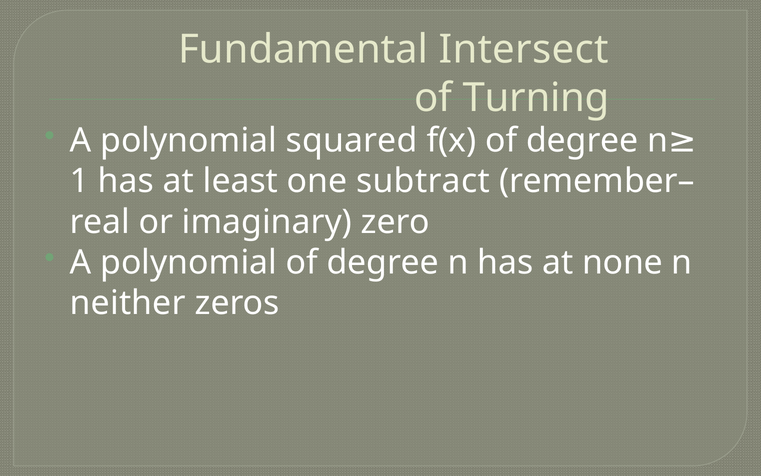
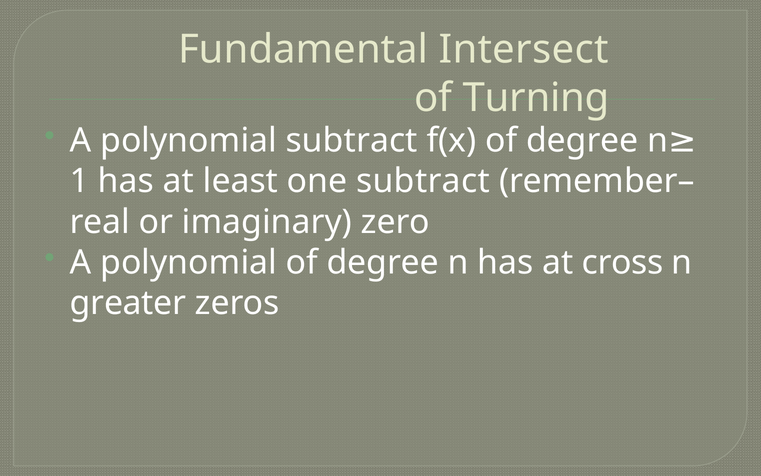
polynomial squared: squared -> subtract
none: none -> cross
neither: neither -> greater
